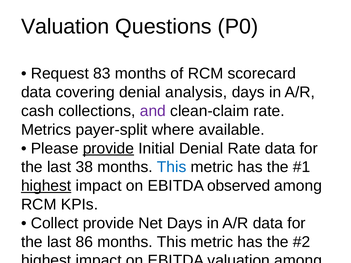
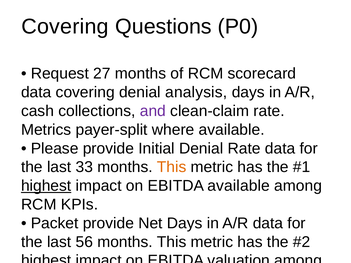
Valuation at (65, 27): Valuation -> Covering
83: 83 -> 27
provide at (108, 149) underline: present -> none
38: 38 -> 33
This at (172, 167) colour: blue -> orange
EBITDA observed: observed -> available
Collect at (55, 223): Collect -> Packet
86: 86 -> 56
